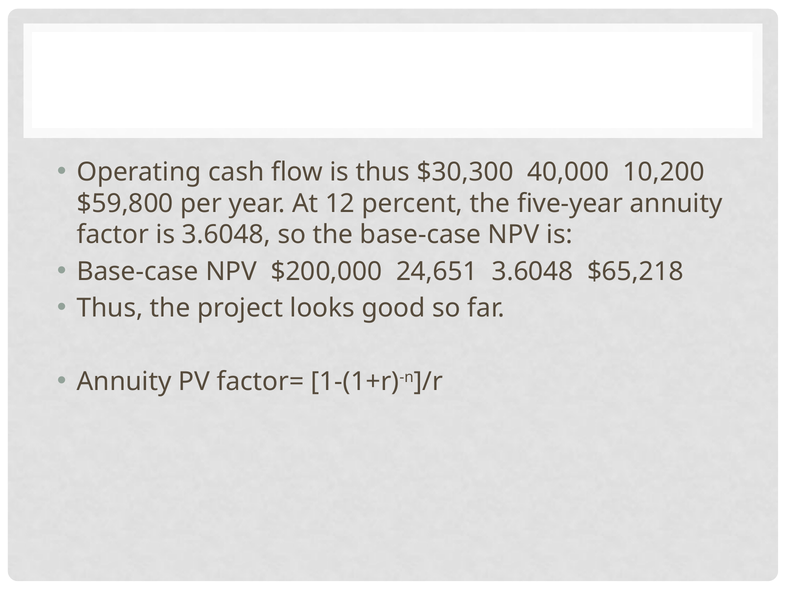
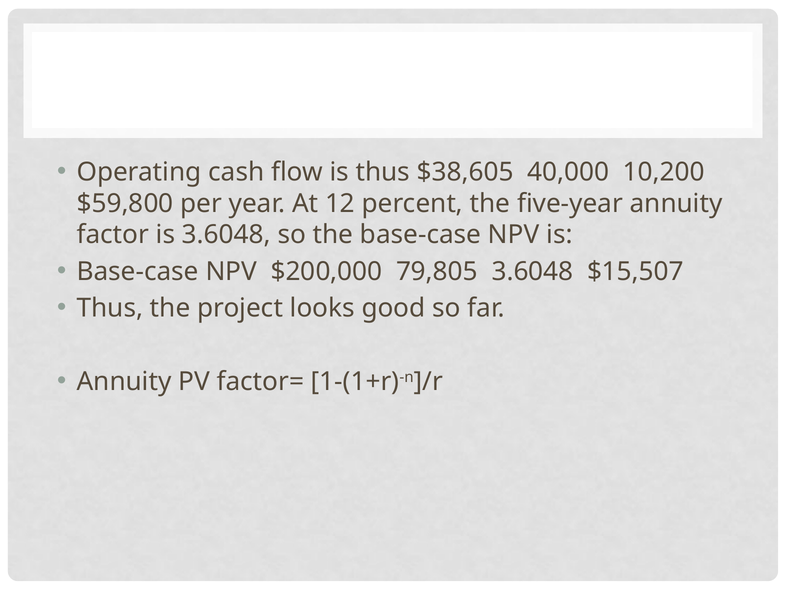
$30,300: $30,300 -> $38,605
24,651: 24,651 -> 79,805
$65,218: $65,218 -> $15,507
